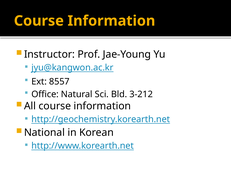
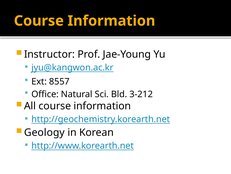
National: National -> Geology
